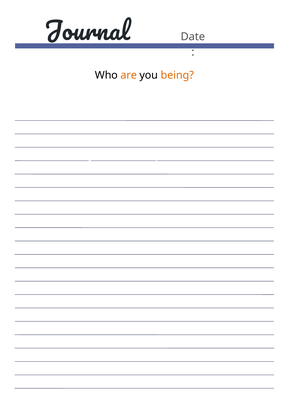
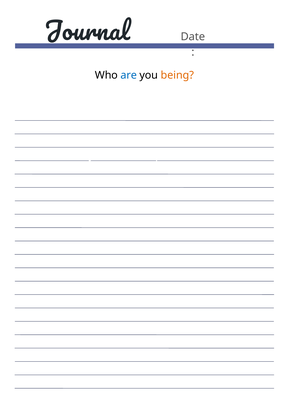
are colour: orange -> blue
